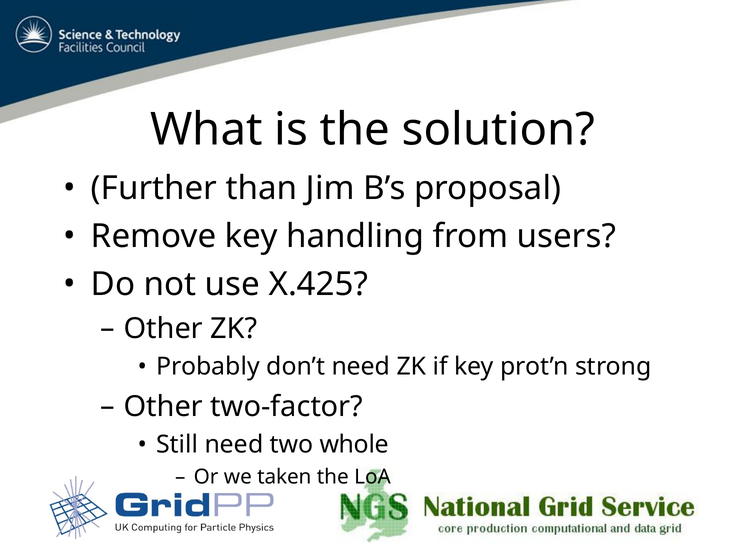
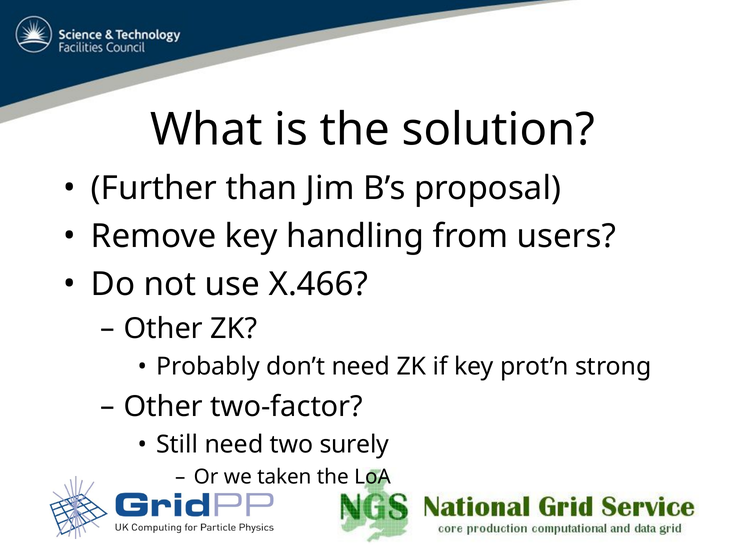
X.425: X.425 -> X.466
whole: whole -> surely
